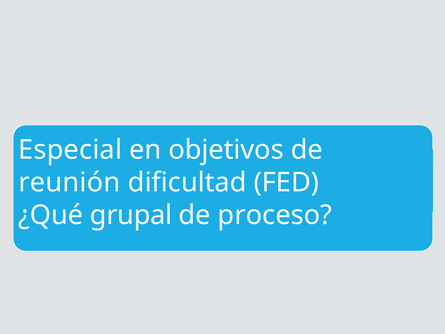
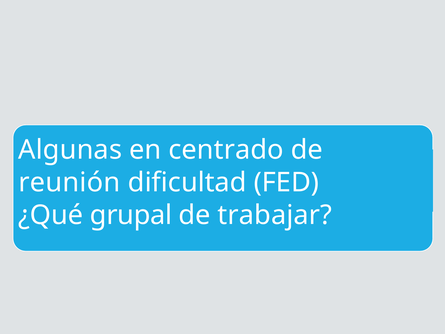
Especial: Especial -> Algunas
objetivos: objetivos -> centrado
proceso: proceso -> trabajar
